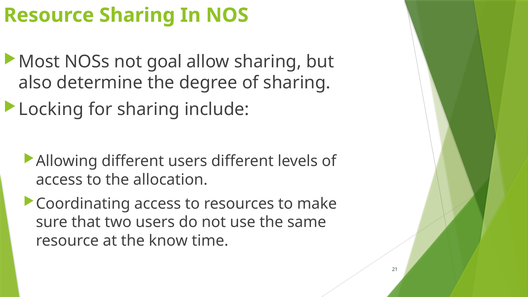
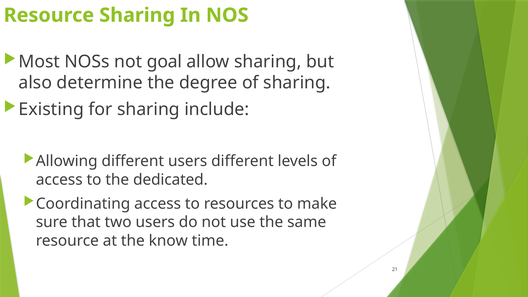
Locking: Locking -> Existing
allocation: allocation -> dedicated
